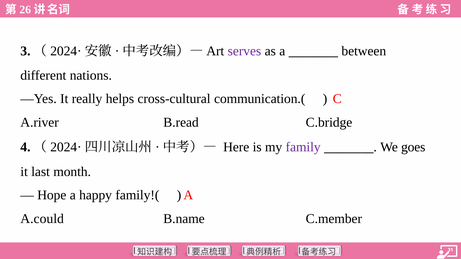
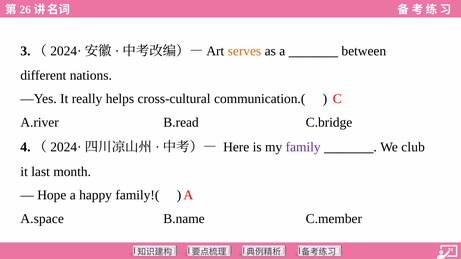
serves colour: purple -> orange
goes: goes -> club
A.could: A.could -> A.space
